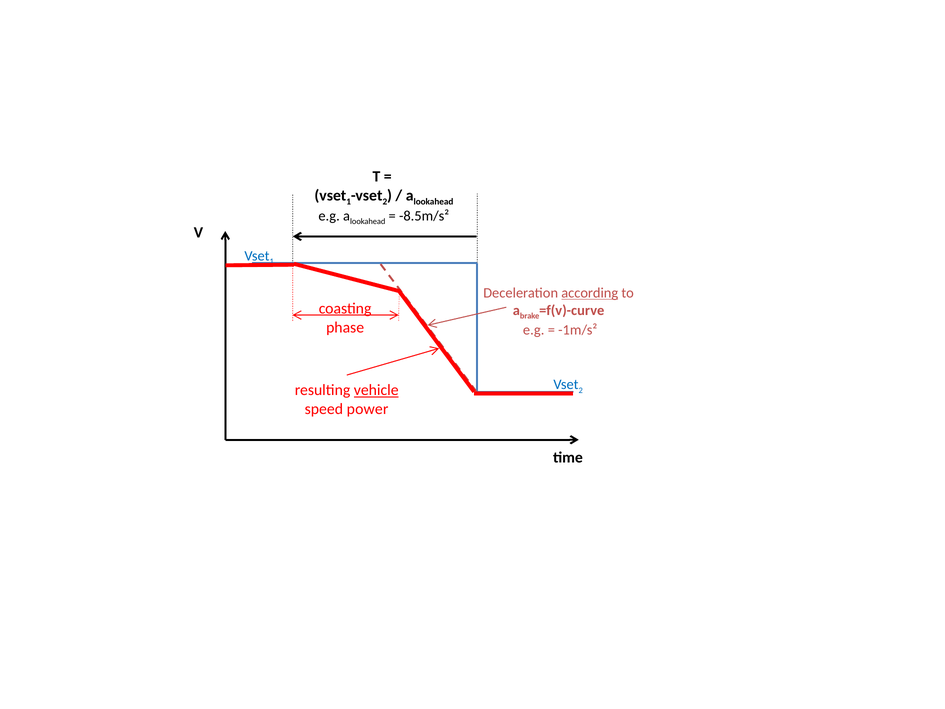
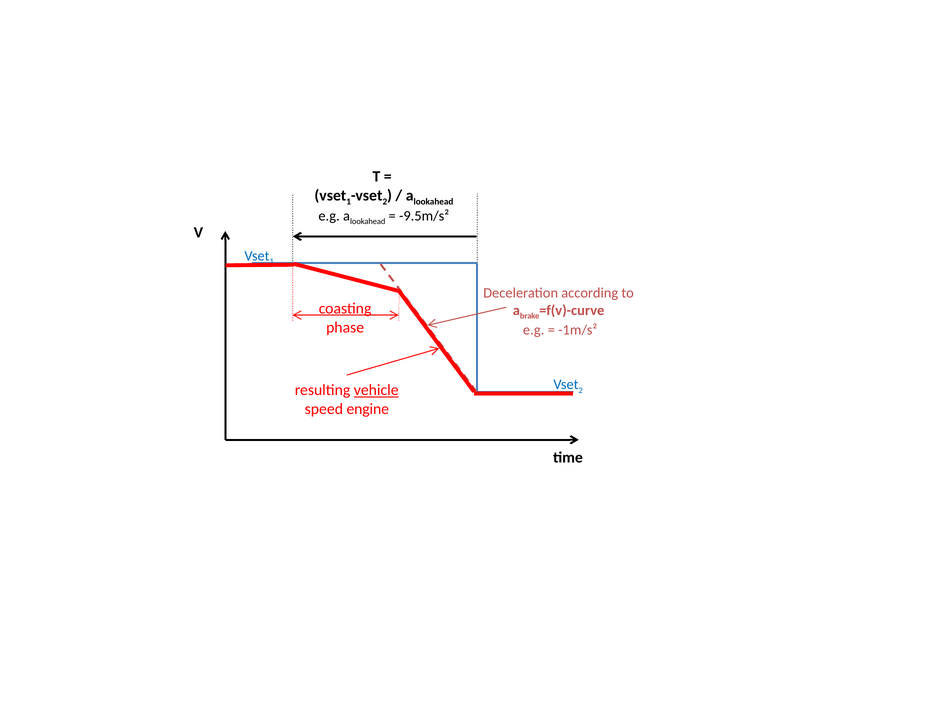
-8.5m/s²: -8.5m/s² -> -9.5m/s²
according underline: present -> none
power: power -> engine
